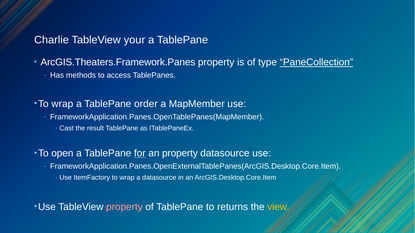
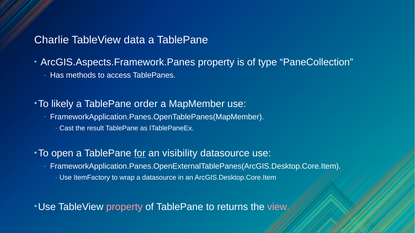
your: your -> data
ArcGIS.Theaters.Framework.Panes: ArcGIS.Theaters.Framework.Panes -> ArcGIS.Aspects.Framework.Panes
PaneCollection underline: present -> none
wrap at (62, 104): wrap -> likely
an property: property -> visibility
view colour: yellow -> pink
